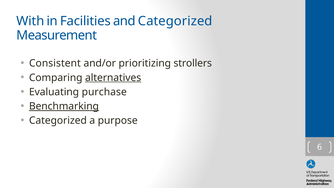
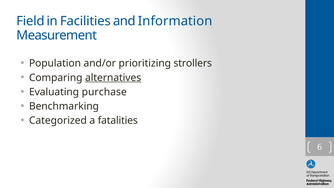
With: With -> Field
and Categorized: Categorized -> Information
Consistent: Consistent -> Population
Benchmarking underline: present -> none
purpose: purpose -> fatalities
